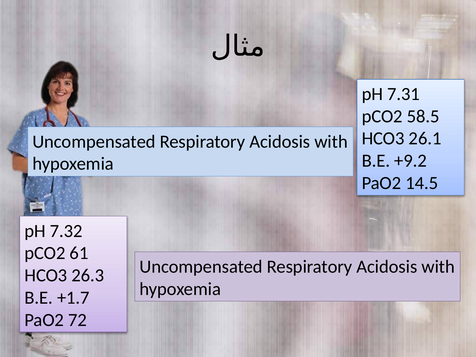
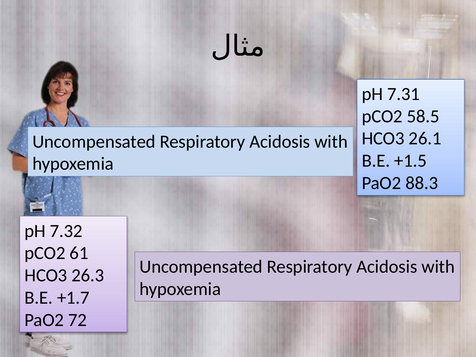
+9.2: +9.2 -> +1.5
14.5: 14.5 -> 88.3
